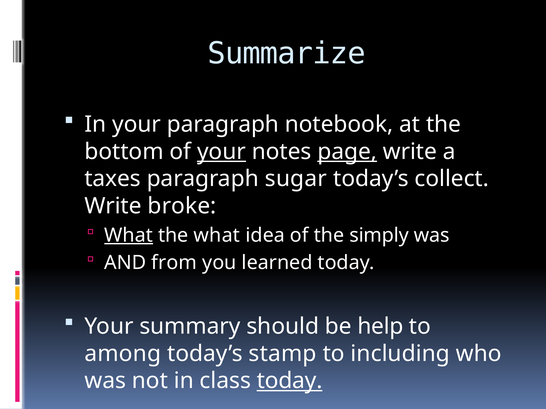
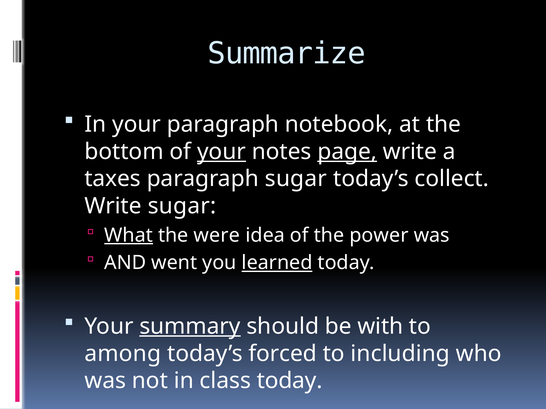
Write broke: broke -> sugar
the what: what -> were
simply: simply -> power
from: from -> went
learned underline: none -> present
summary underline: none -> present
help: help -> with
stamp: stamp -> forced
today at (290, 381) underline: present -> none
